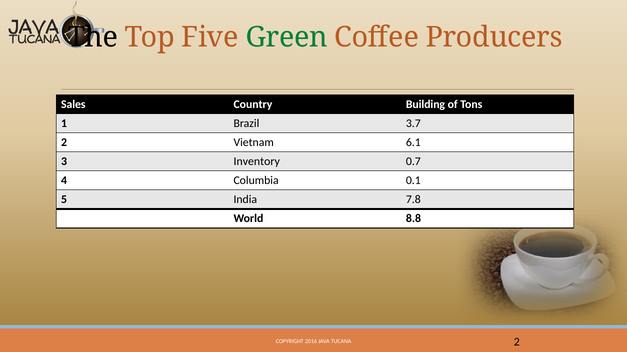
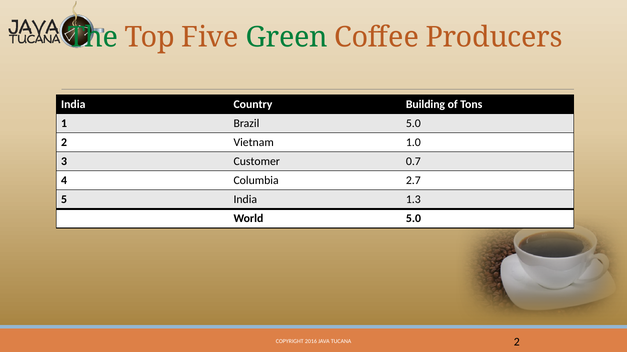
The colour: black -> green
Sales at (73, 105): Sales -> India
Brazil 3.7: 3.7 -> 5.0
6.1: 6.1 -> 1.0
Inventory: Inventory -> Customer
0.1: 0.1 -> 2.7
7.8: 7.8 -> 1.3
World 8.8: 8.8 -> 5.0
